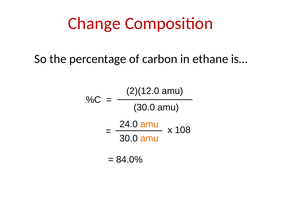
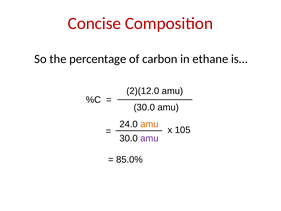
Change: Change -> Concise
108: 108 -> 105
amu at (149, 138) colour: orange -> purple
84.0%: 84.0% -> 85.0%
